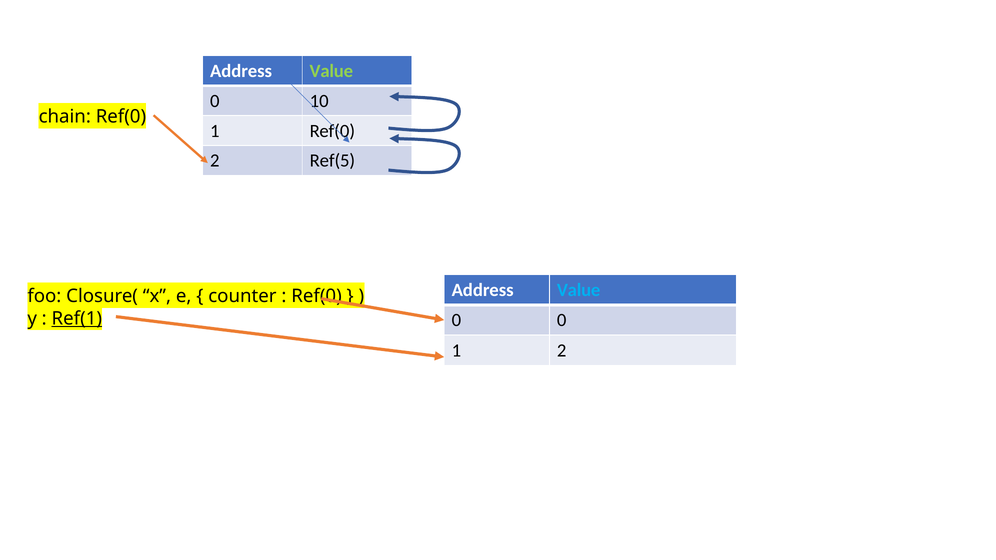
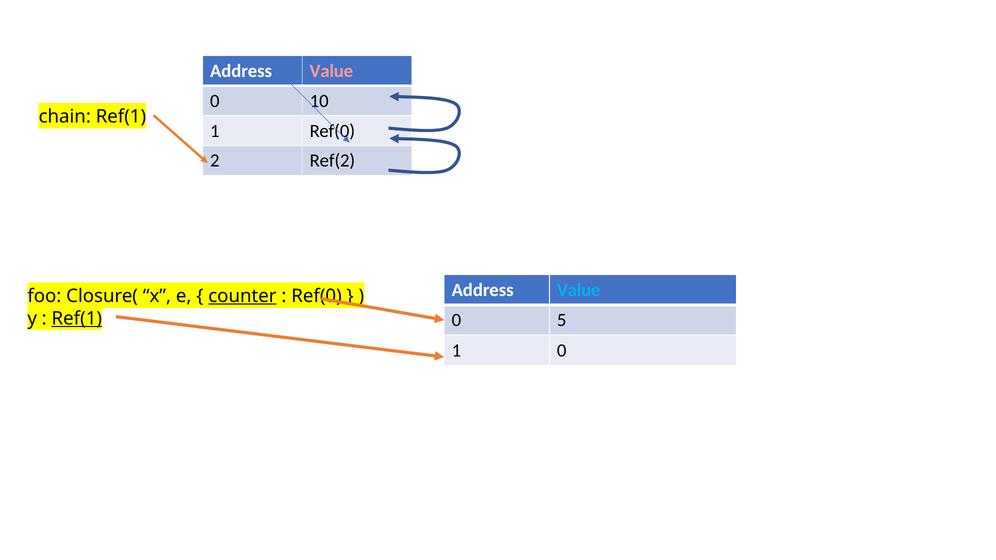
Value at (331, 71) colour: light green -> pink
chain Ref(0: Ref(0 -> Ref(1
Ref(5: Ref(5 -> Ref(2
counter underline: none -> present
0 0: 0 -> 5
1 2: 2 -> 0
